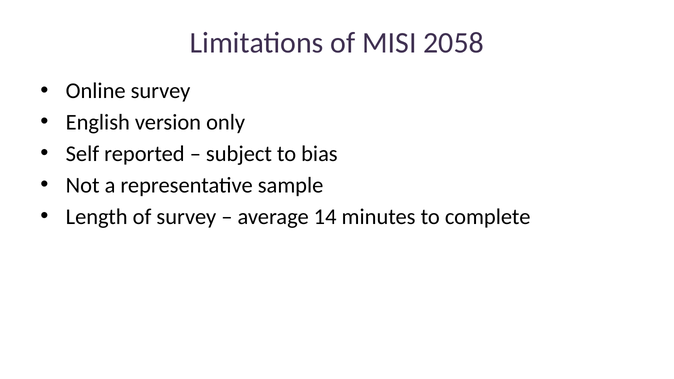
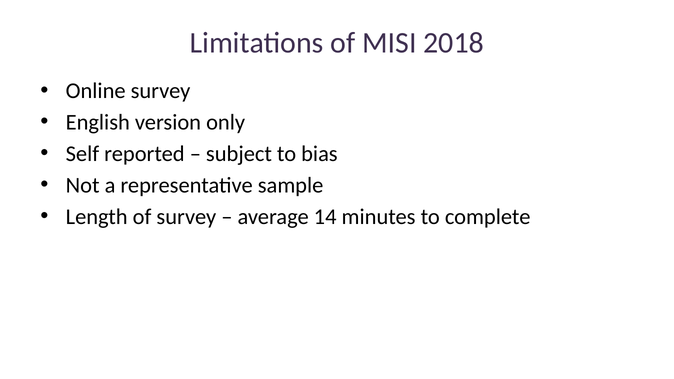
2058: 2058 -> 2018
